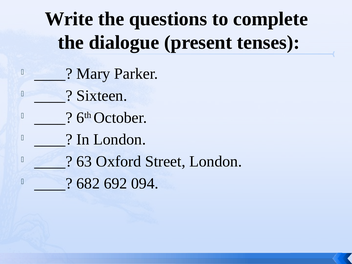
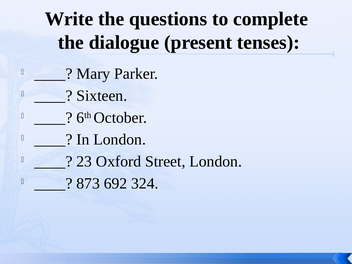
63: 63 -> 23
682: 682 -> 873
094: 094 -> 324
